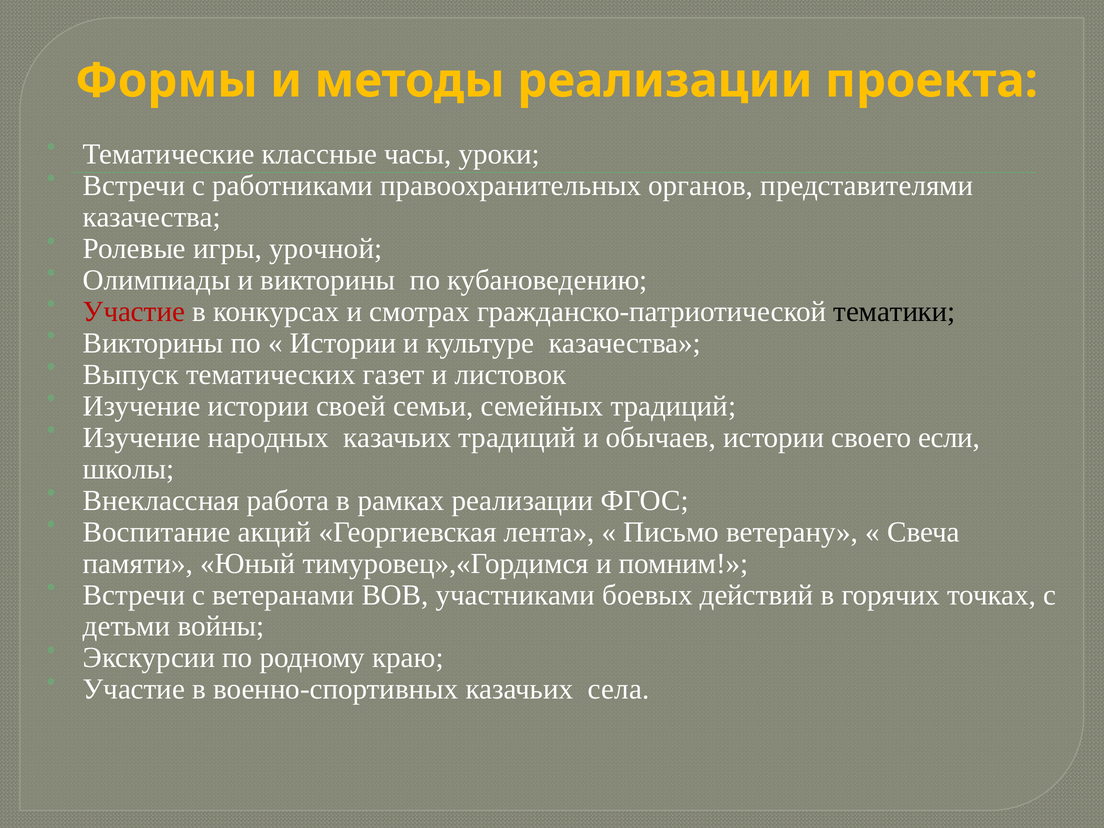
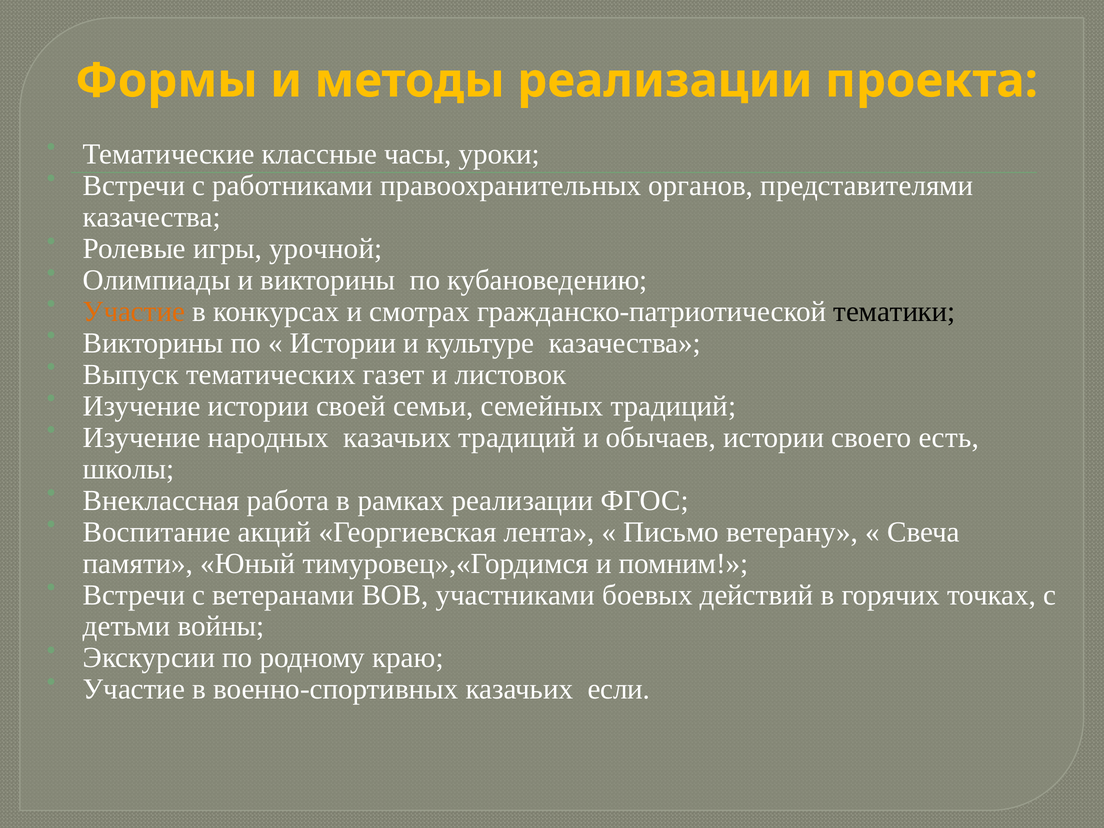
Участие at (134, 312) colour: red -> orange
если: если -> есть
села: села -> если
